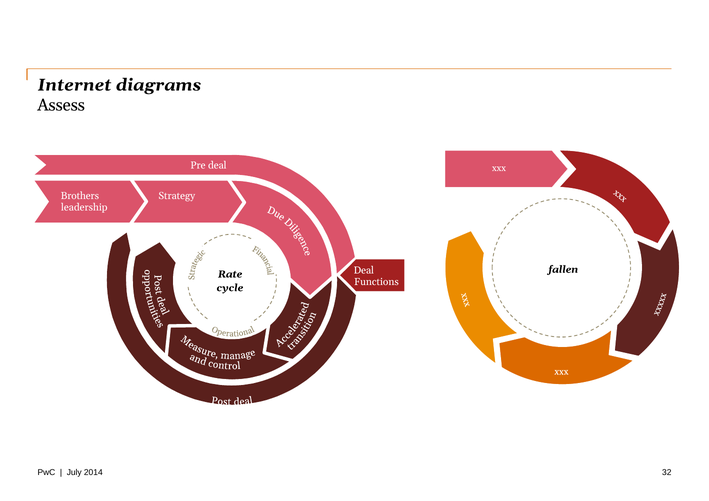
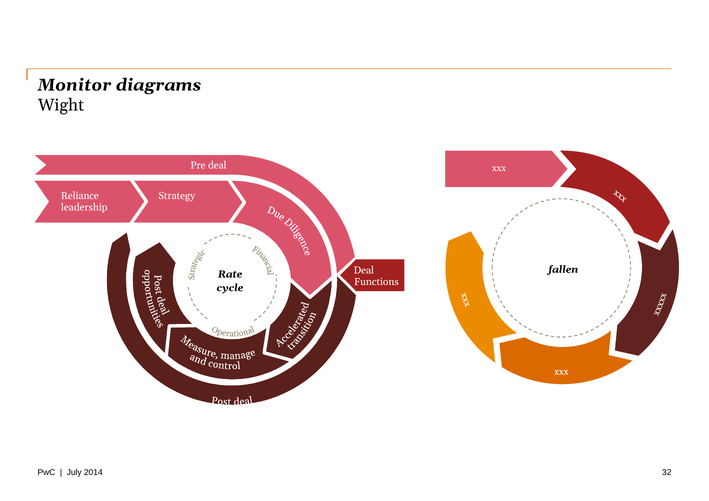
Internet: Internet -> Monitor
Assess: Assess -> Wight
Brothers: Brothers -> Reliance
